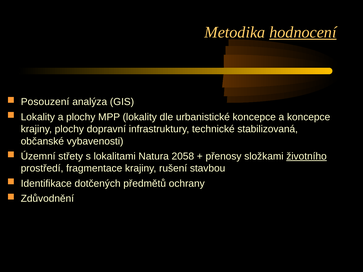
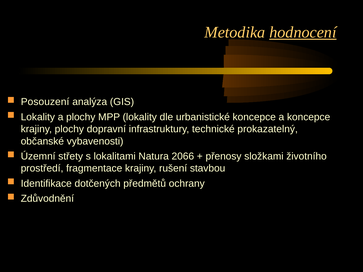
stabilizovaná: stabilizovaná -> prokazatelný
2058: 2058 -> 2066
životního underline: present -> none
